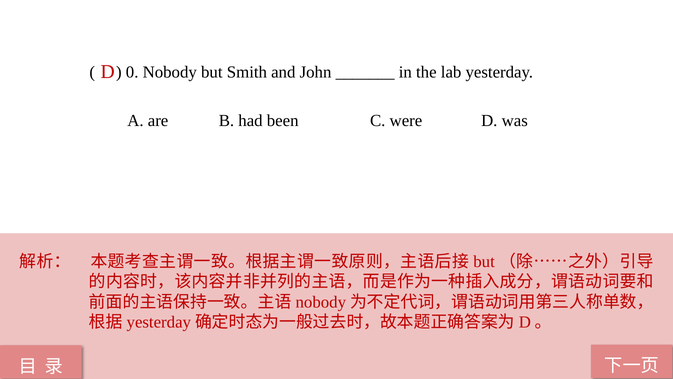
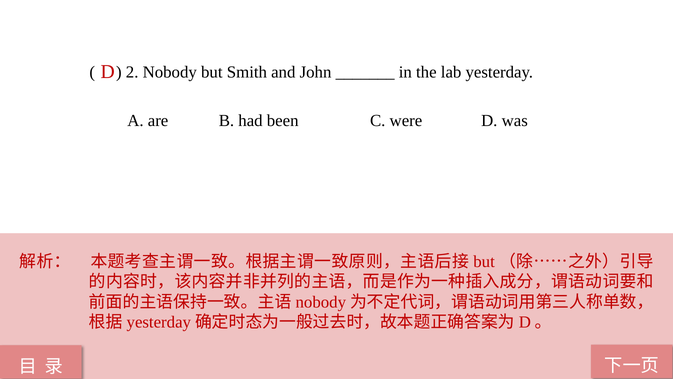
0: 0 -> 2
